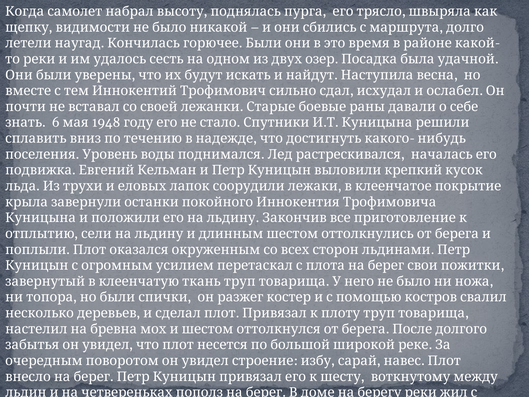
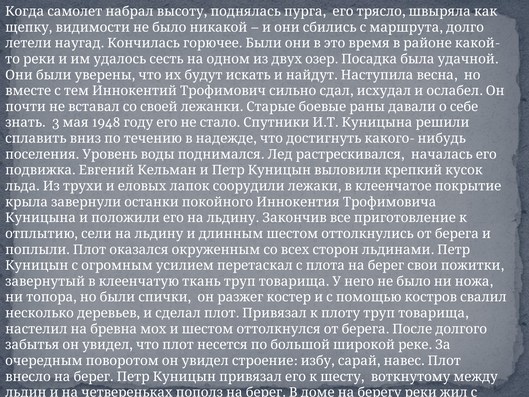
6: 6 -> 3
